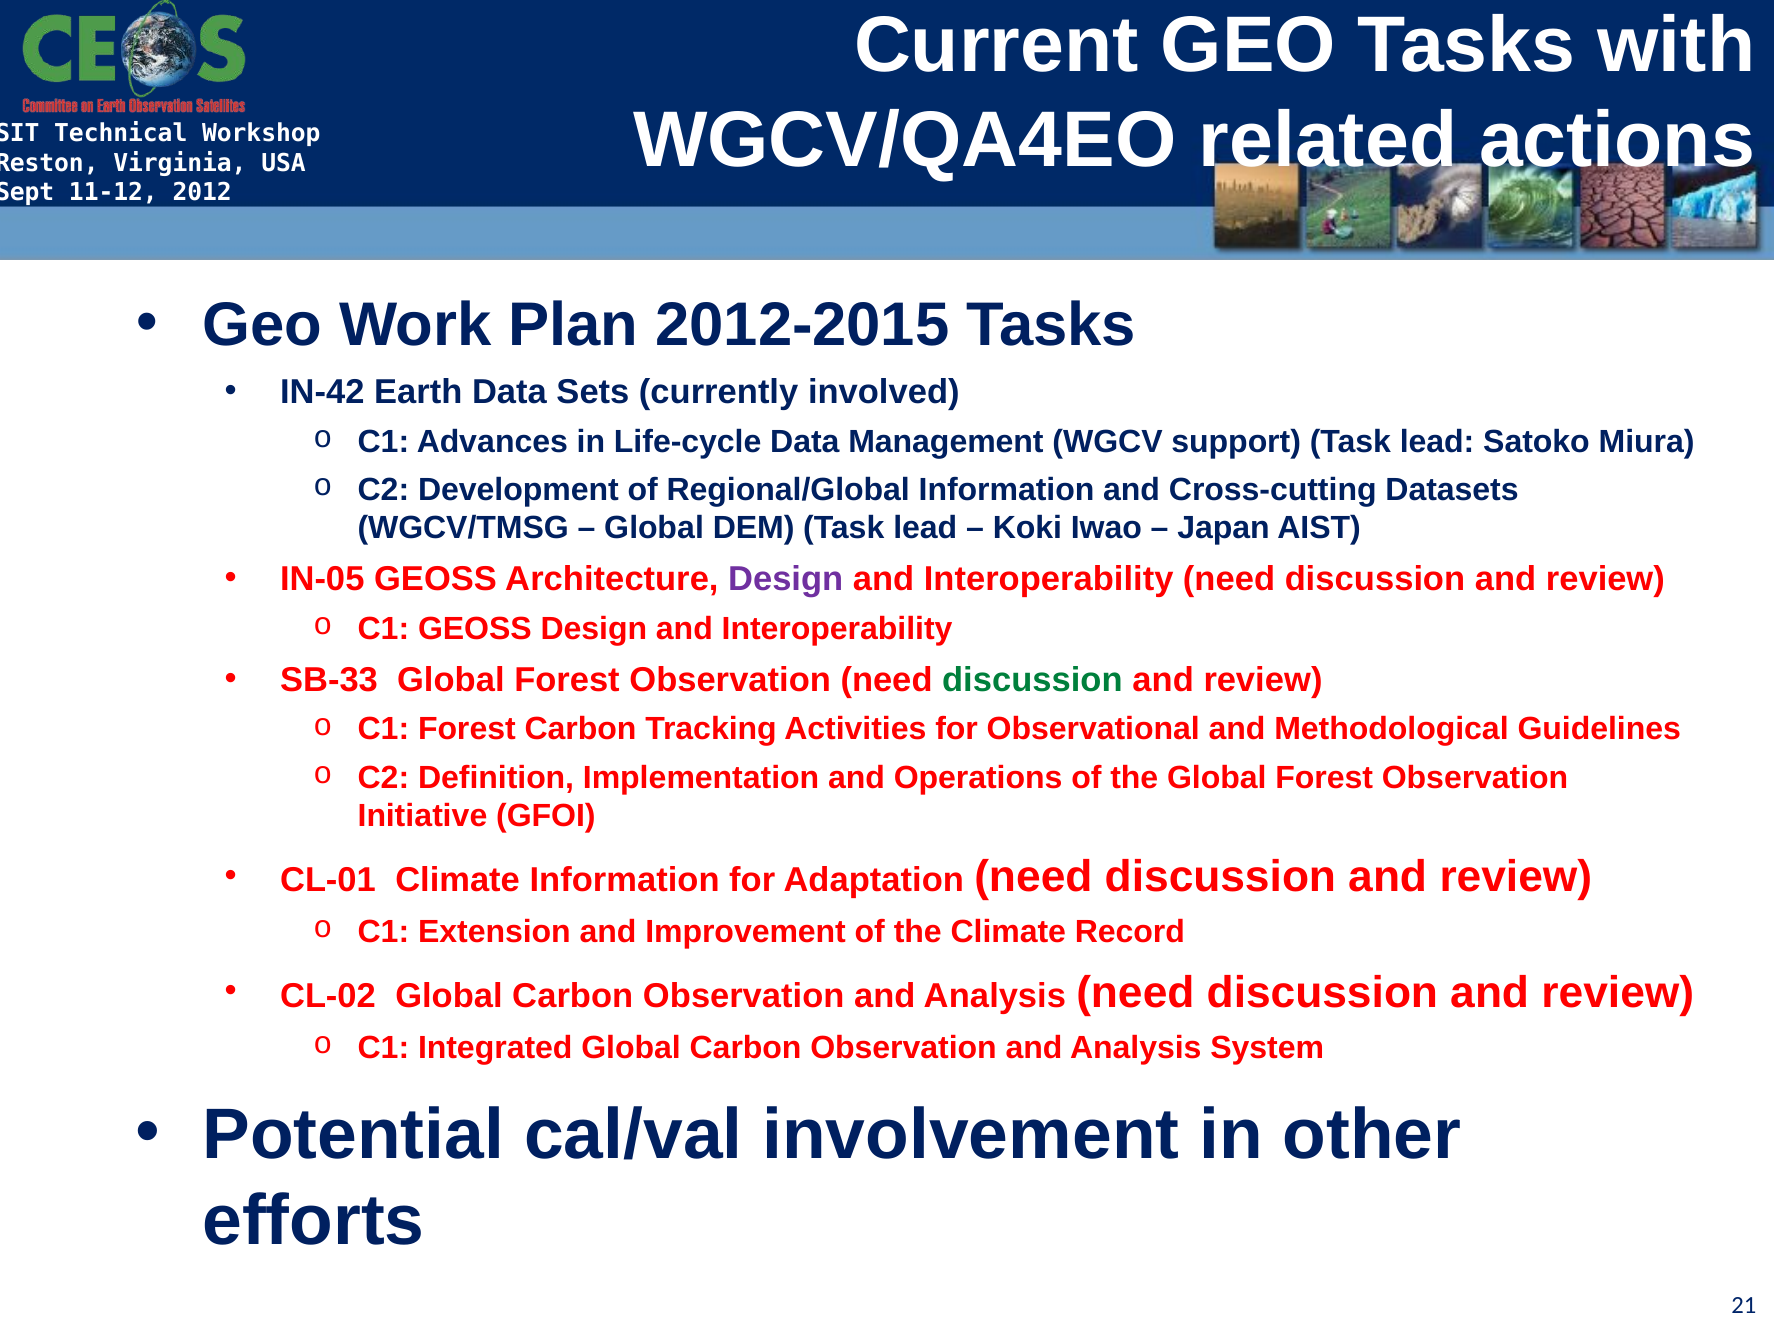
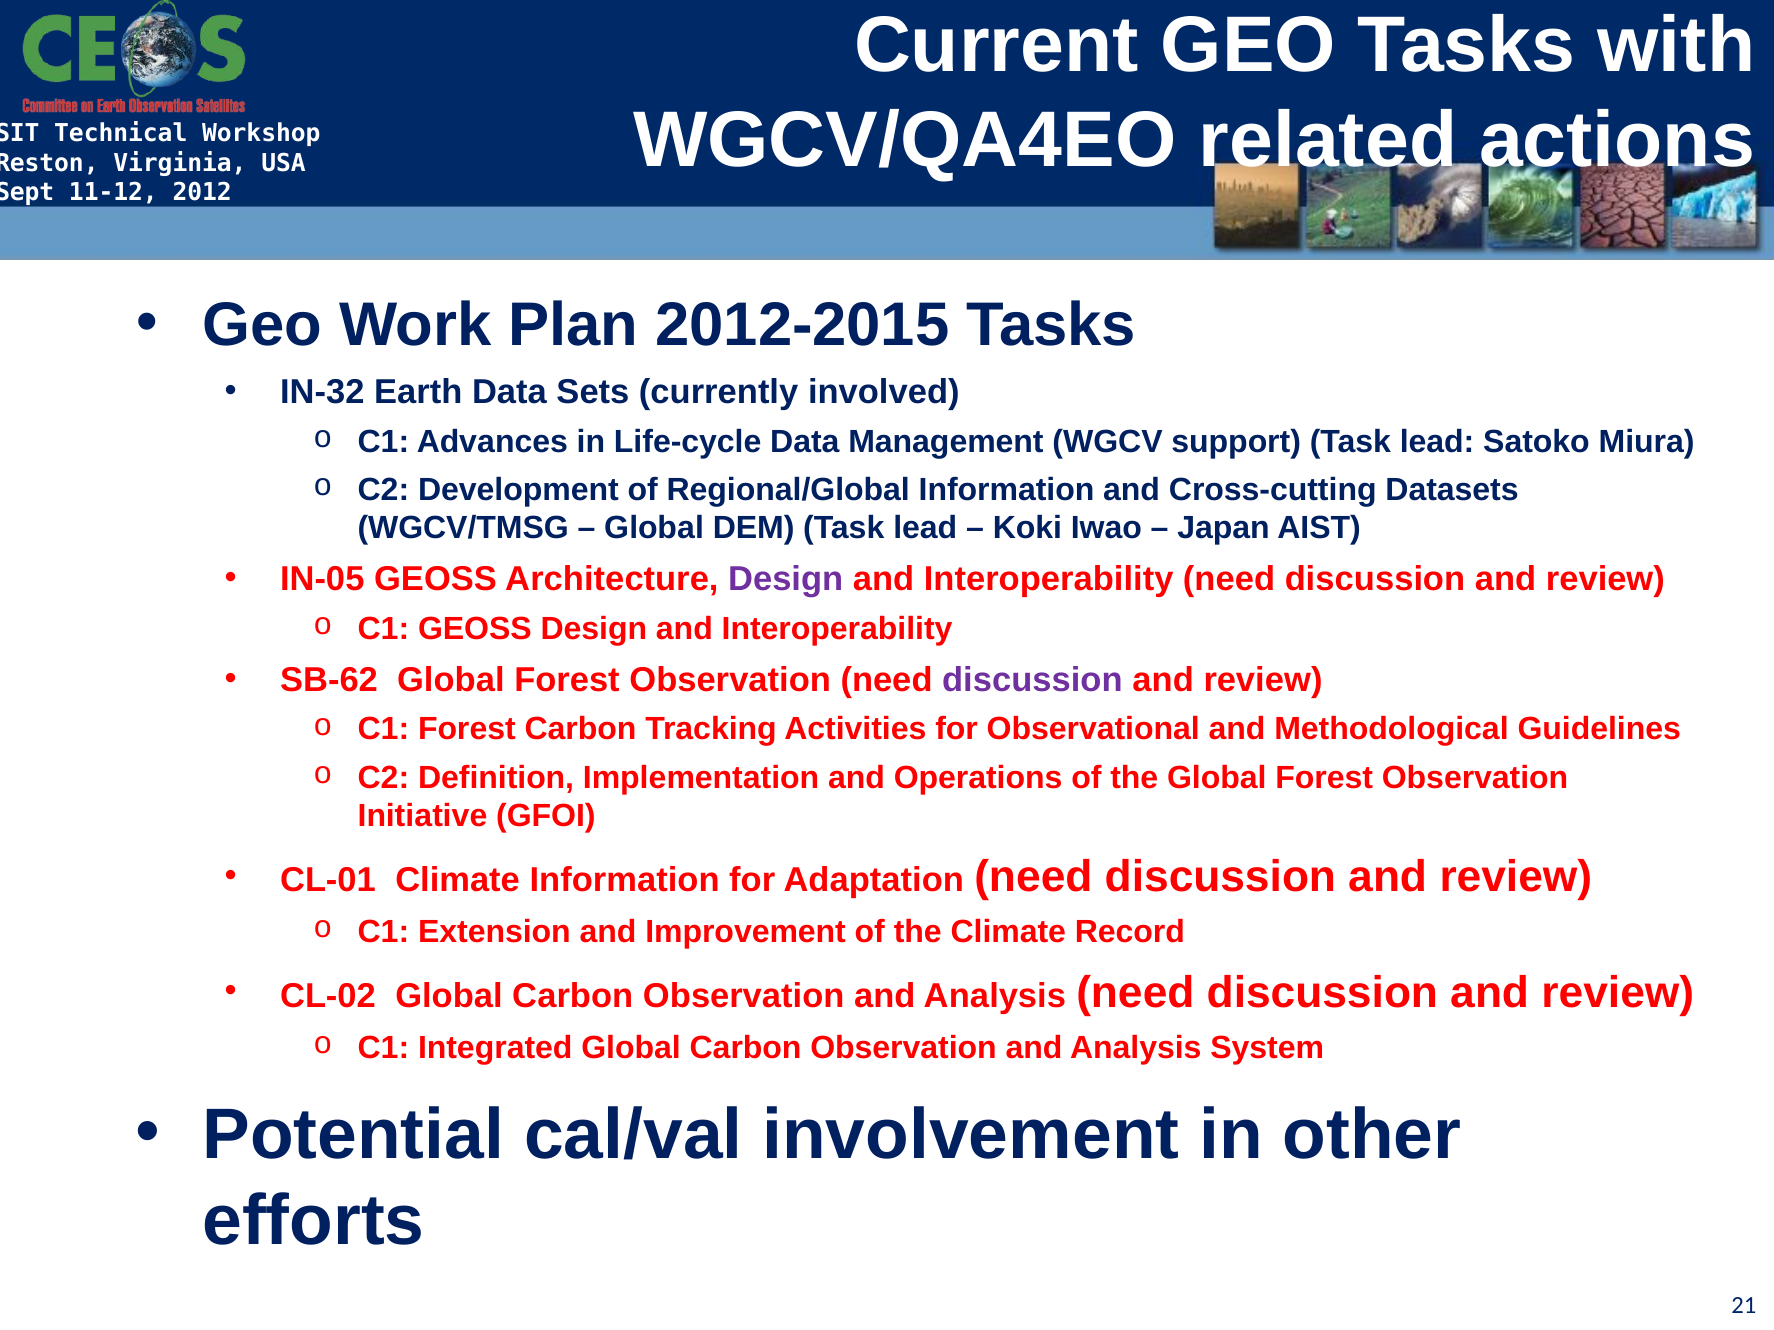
IN-42: IN-42 -> IN-32
SB-33: SB-33 -> SB-62
discussion at (1032, 680) colour: green -> purple
